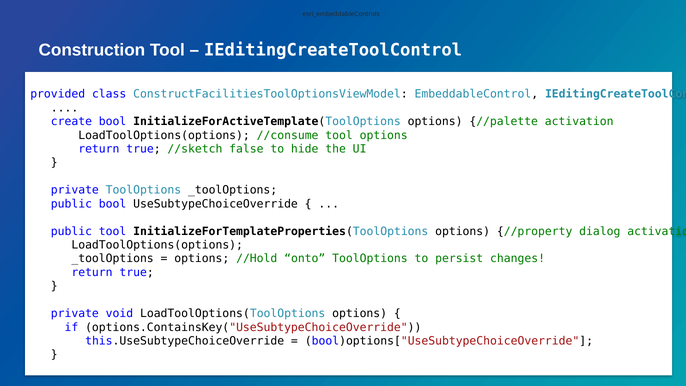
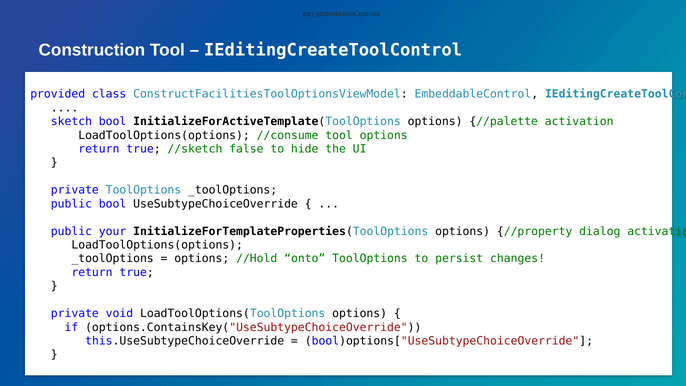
create: create -> sketch
public tool: tool -> your
